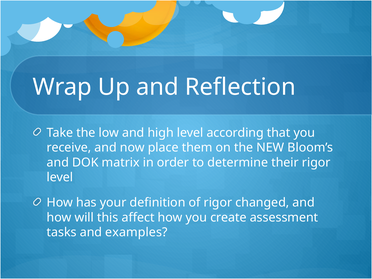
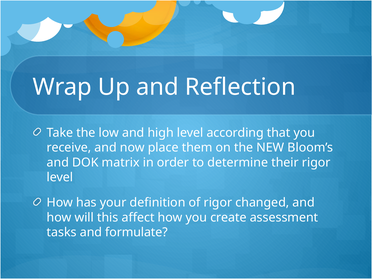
examples: examples -> formulate
